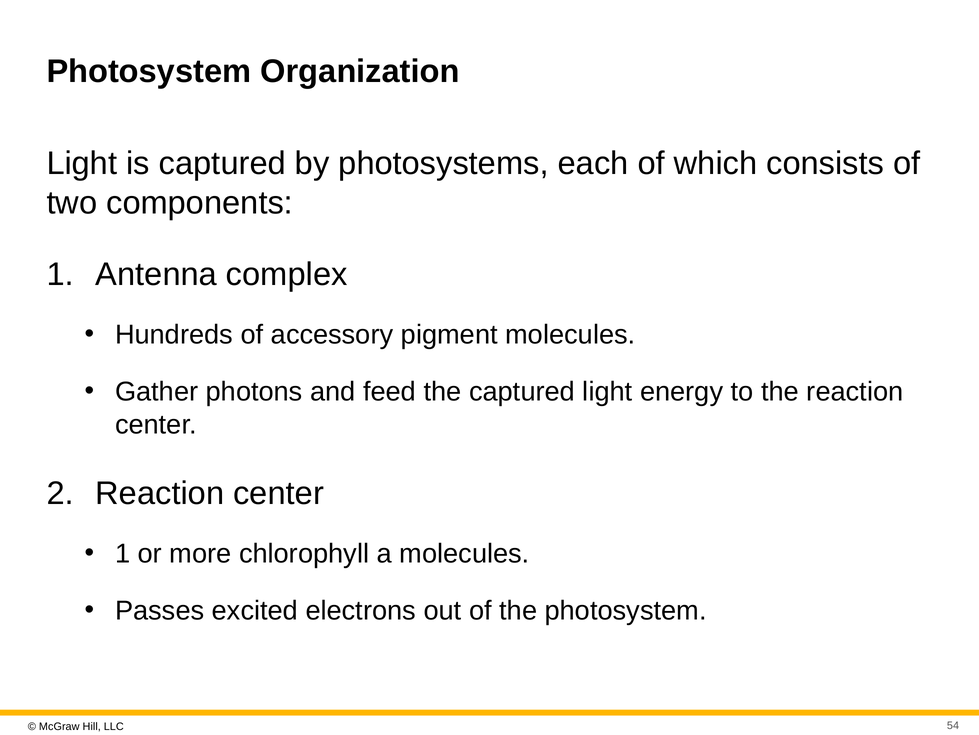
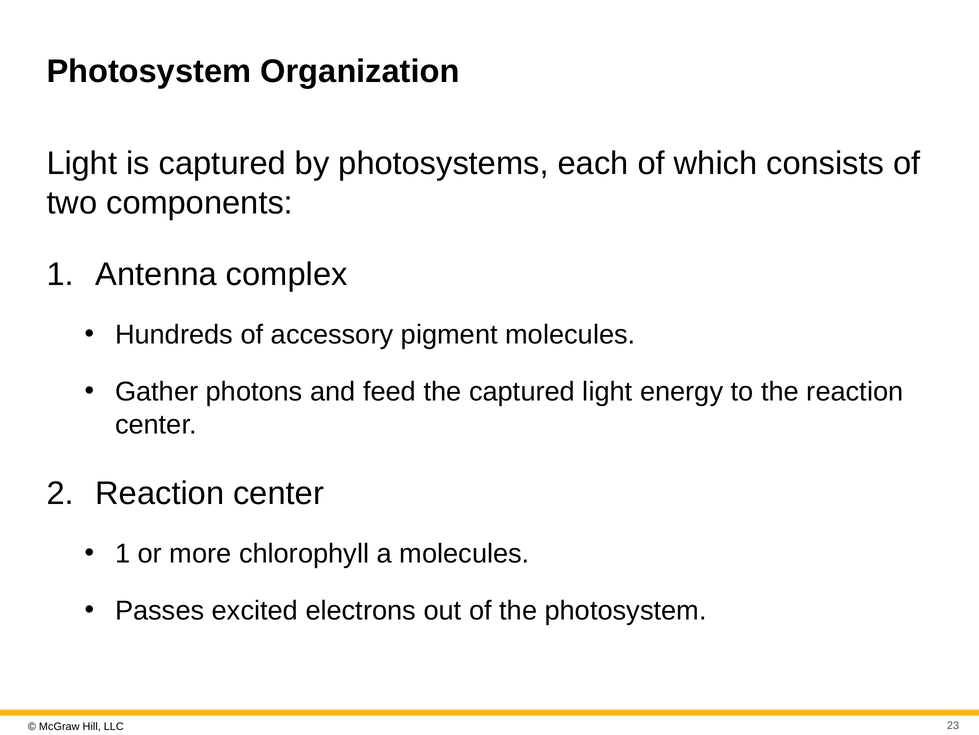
54: 54 -> 23
